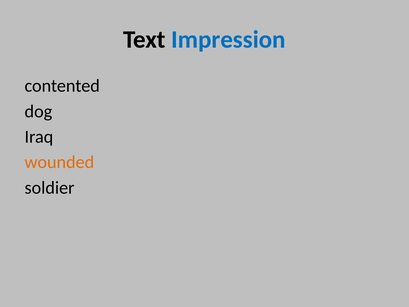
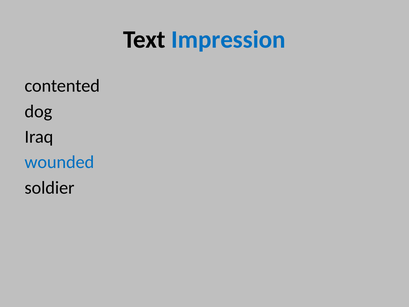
wounded colour: orange -> blue
